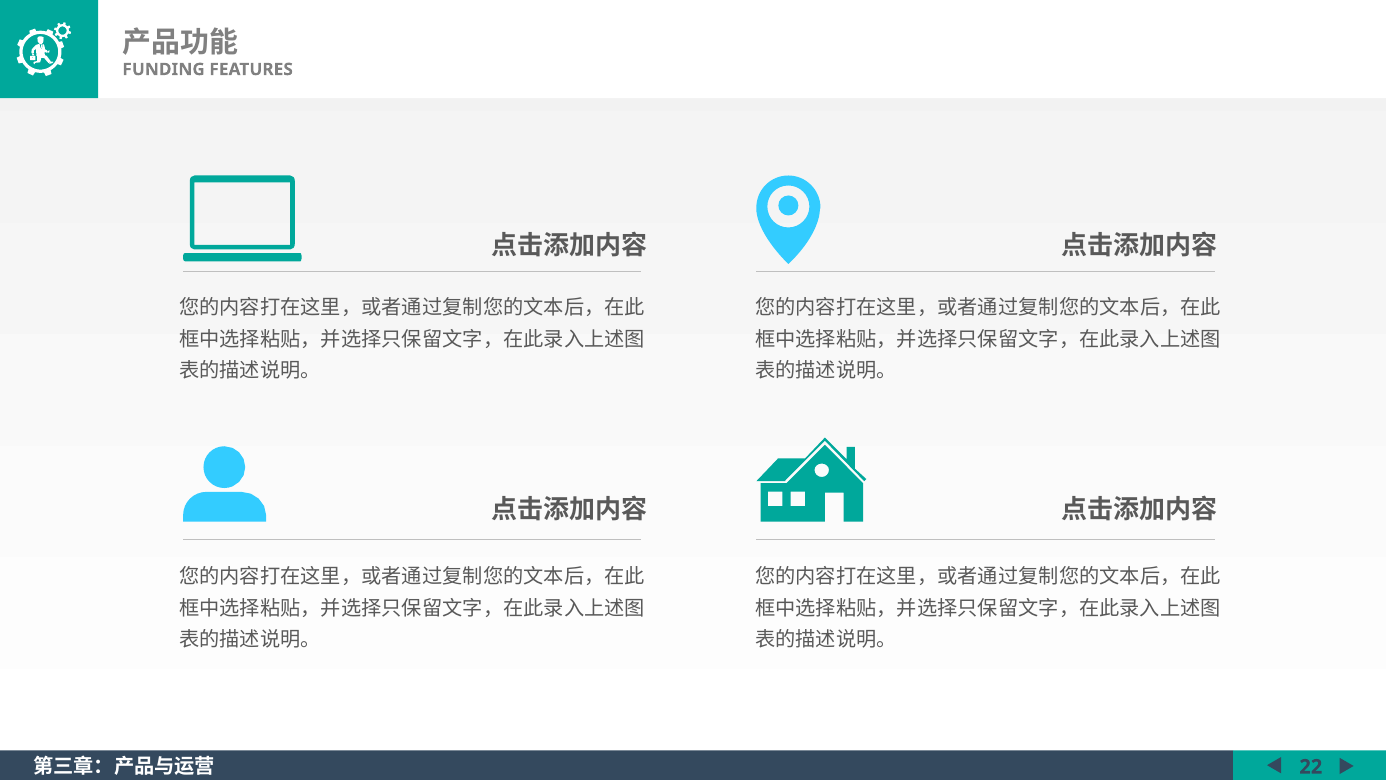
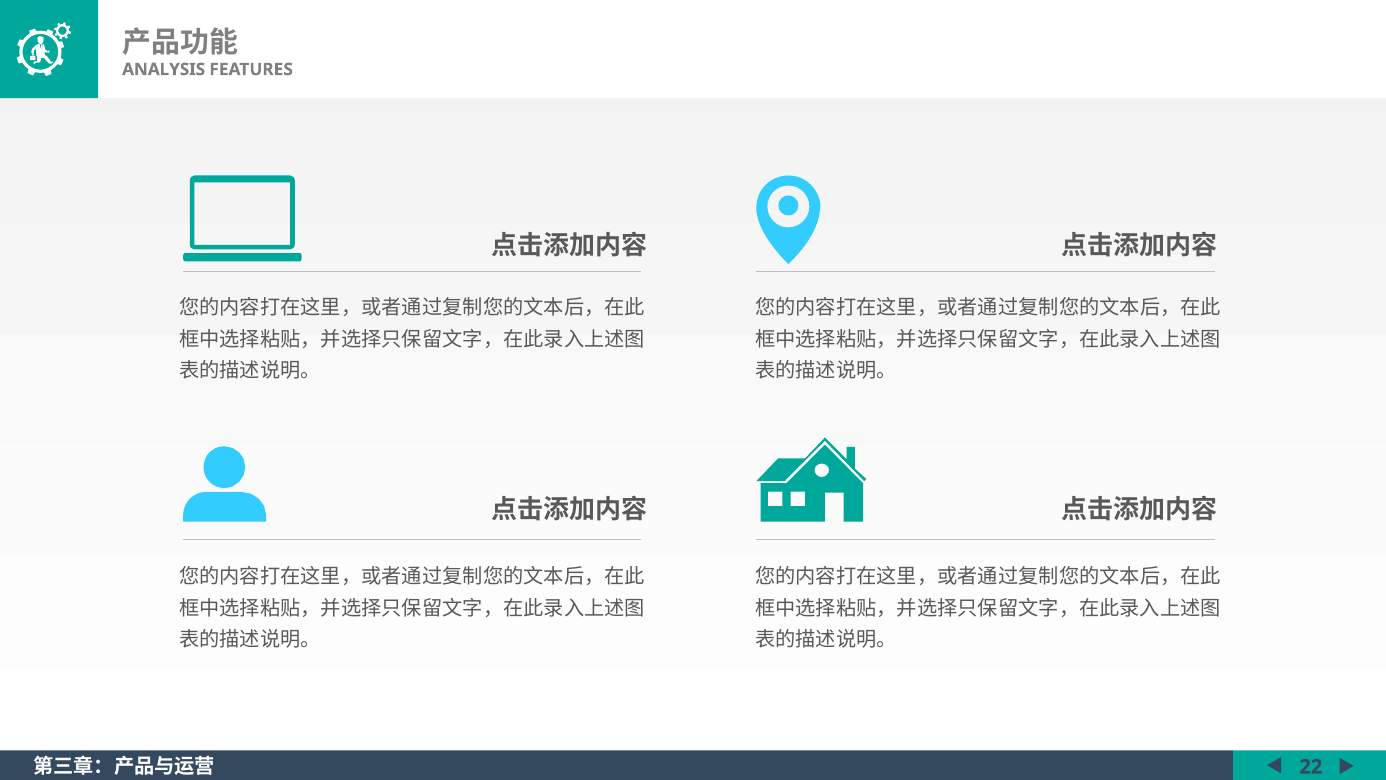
FUNDING: FUNDING -> ANALYSIS
